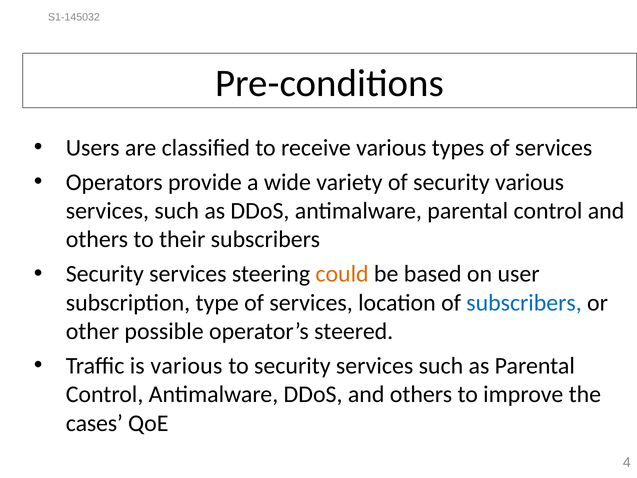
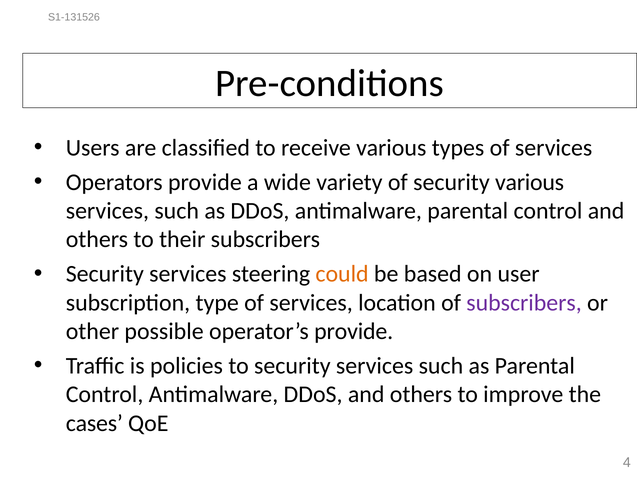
S1-145032: S1-145032 -> S1-131526
subscribers at (524, 303) colour: blue -> purple
operator’s steered: steered -> provide
is various: various -> policies
